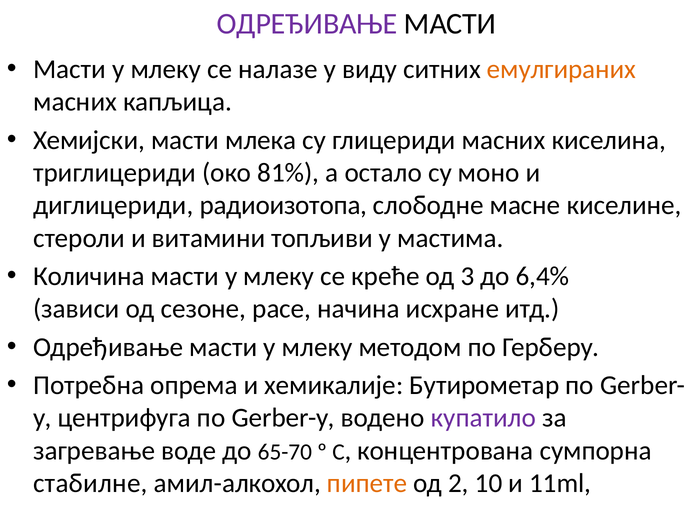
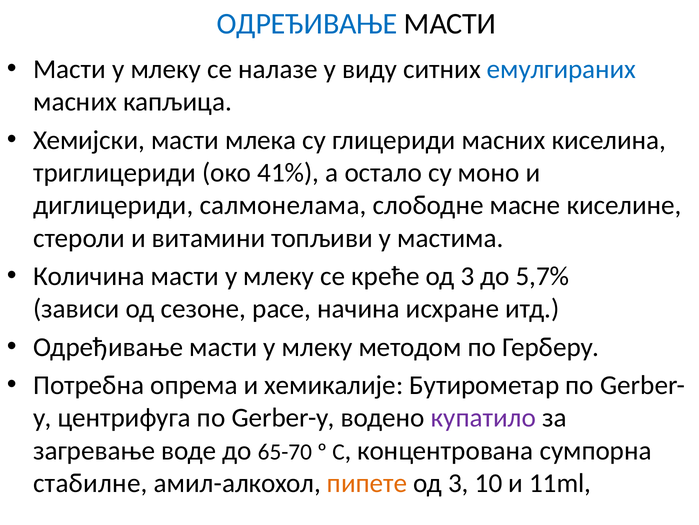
ОДРЕЂИВАЊЕ at (307, 24) colour: purple -> blue
емулгираних colour: orange -> blue
81%: 81% -> 41%
радиоизотопа: радиоизотопа -> салмонелама
6,4%: 6,4% -> 5,7%
2 at (458, 483): 2 -> 3
